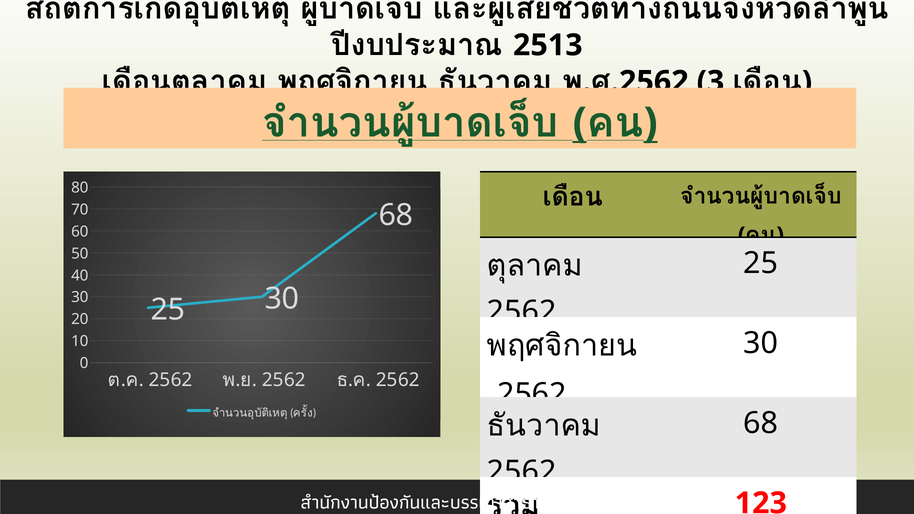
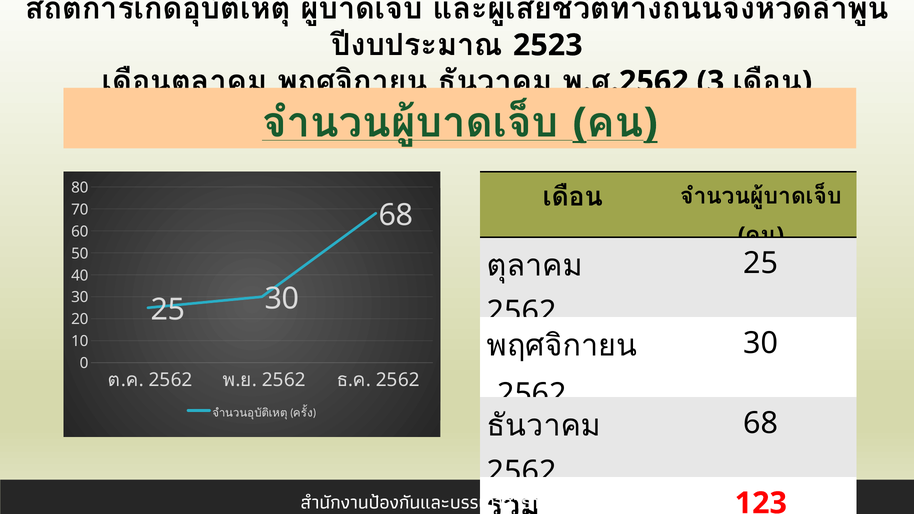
2513: 2513 -> 2523
